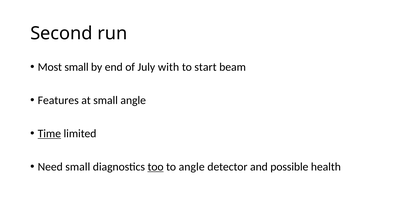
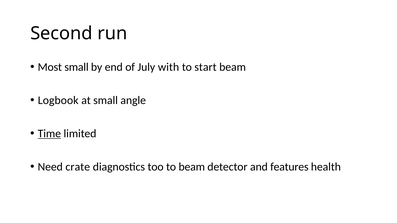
Features: Features -> Logbook
Need small: small -> crate
too underline: present -> none
to angle: angle -> beam
possible: possible -> features
